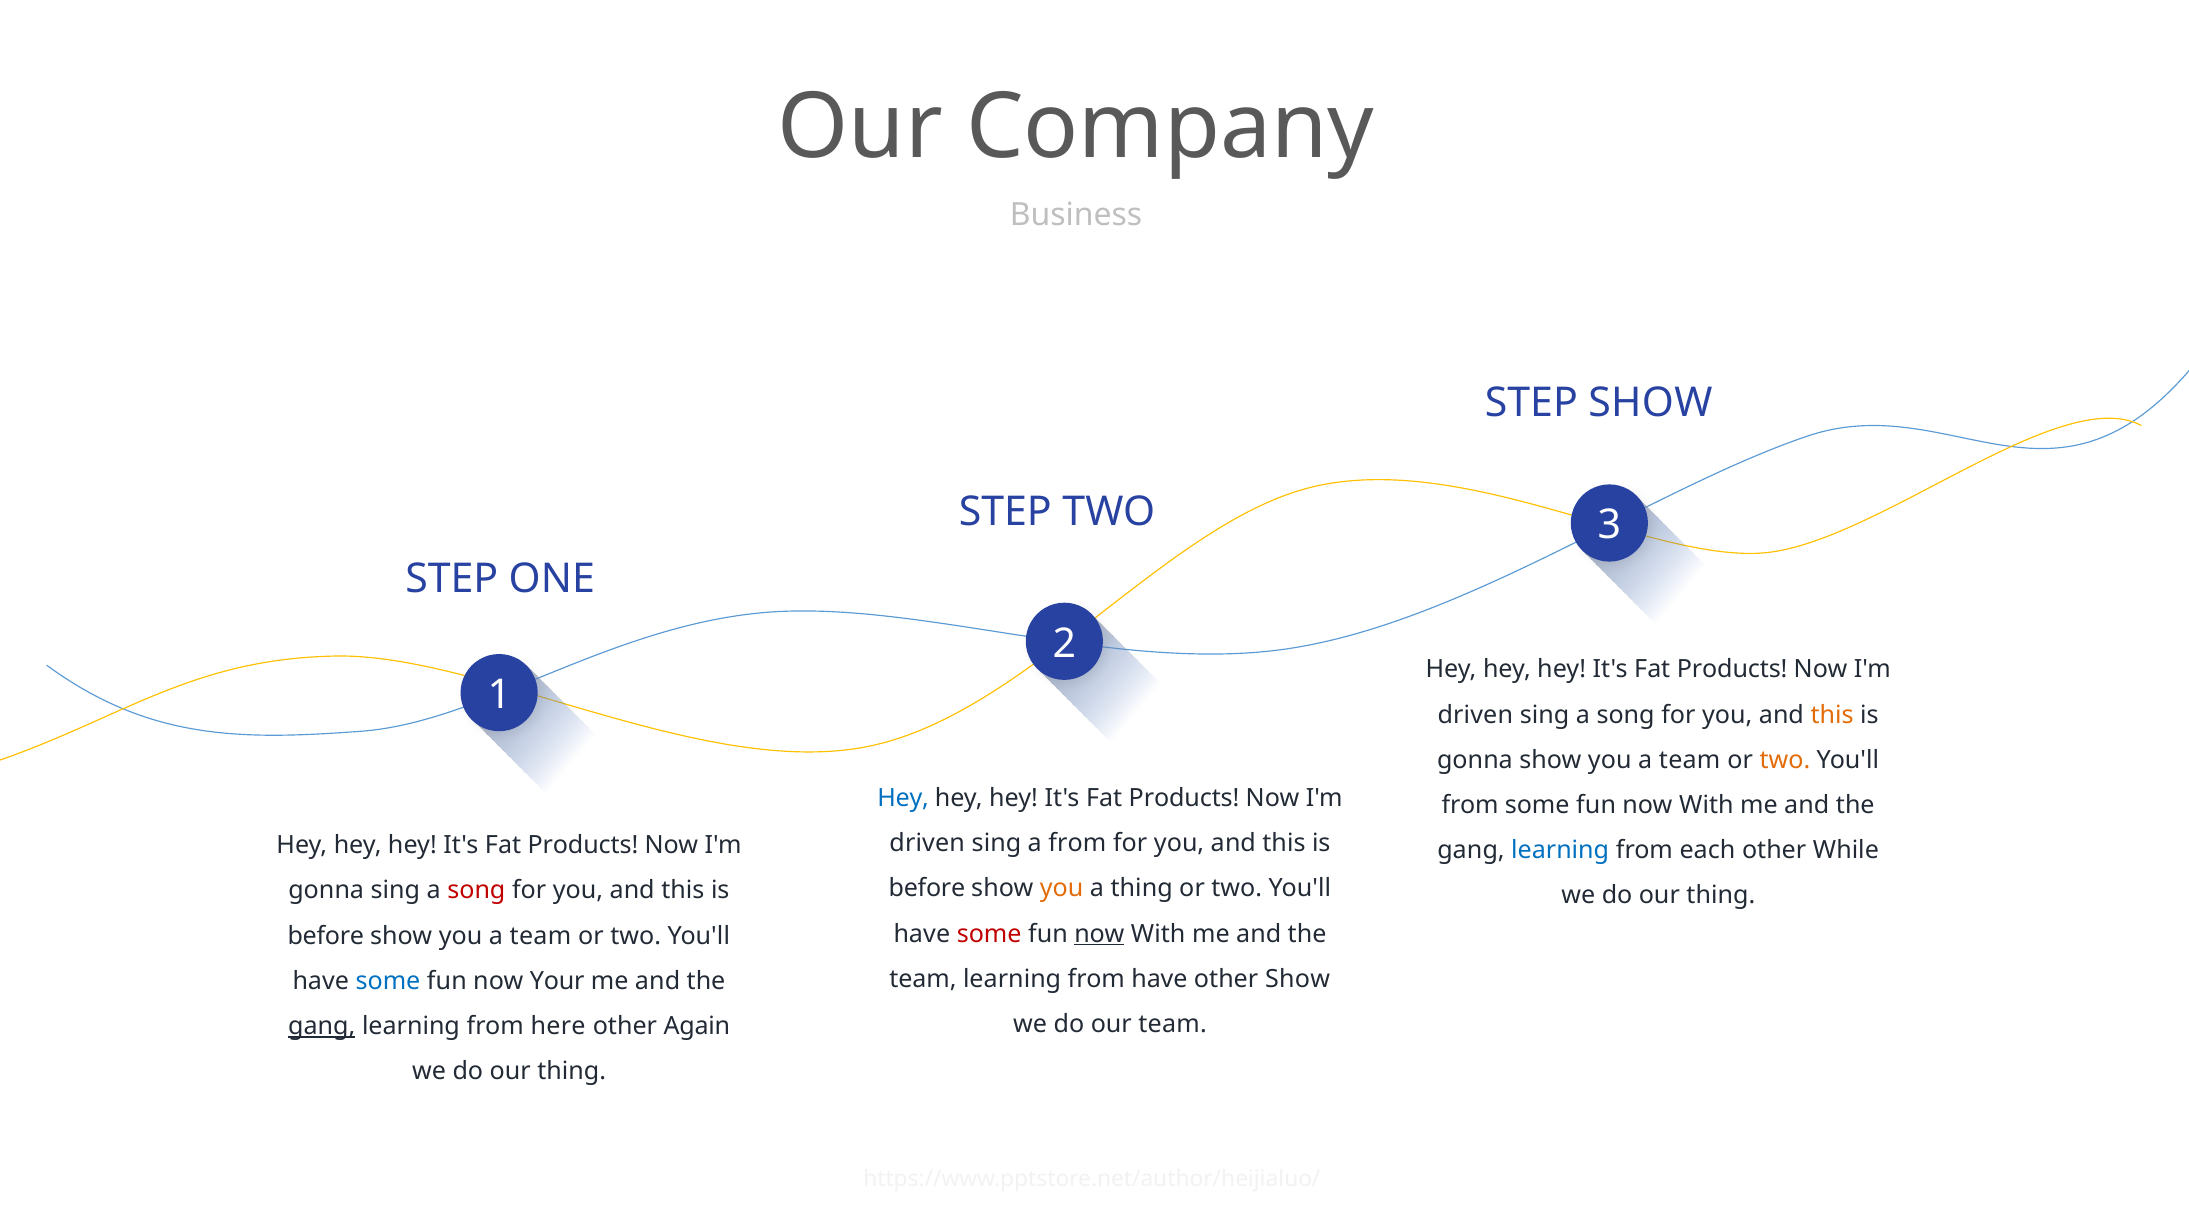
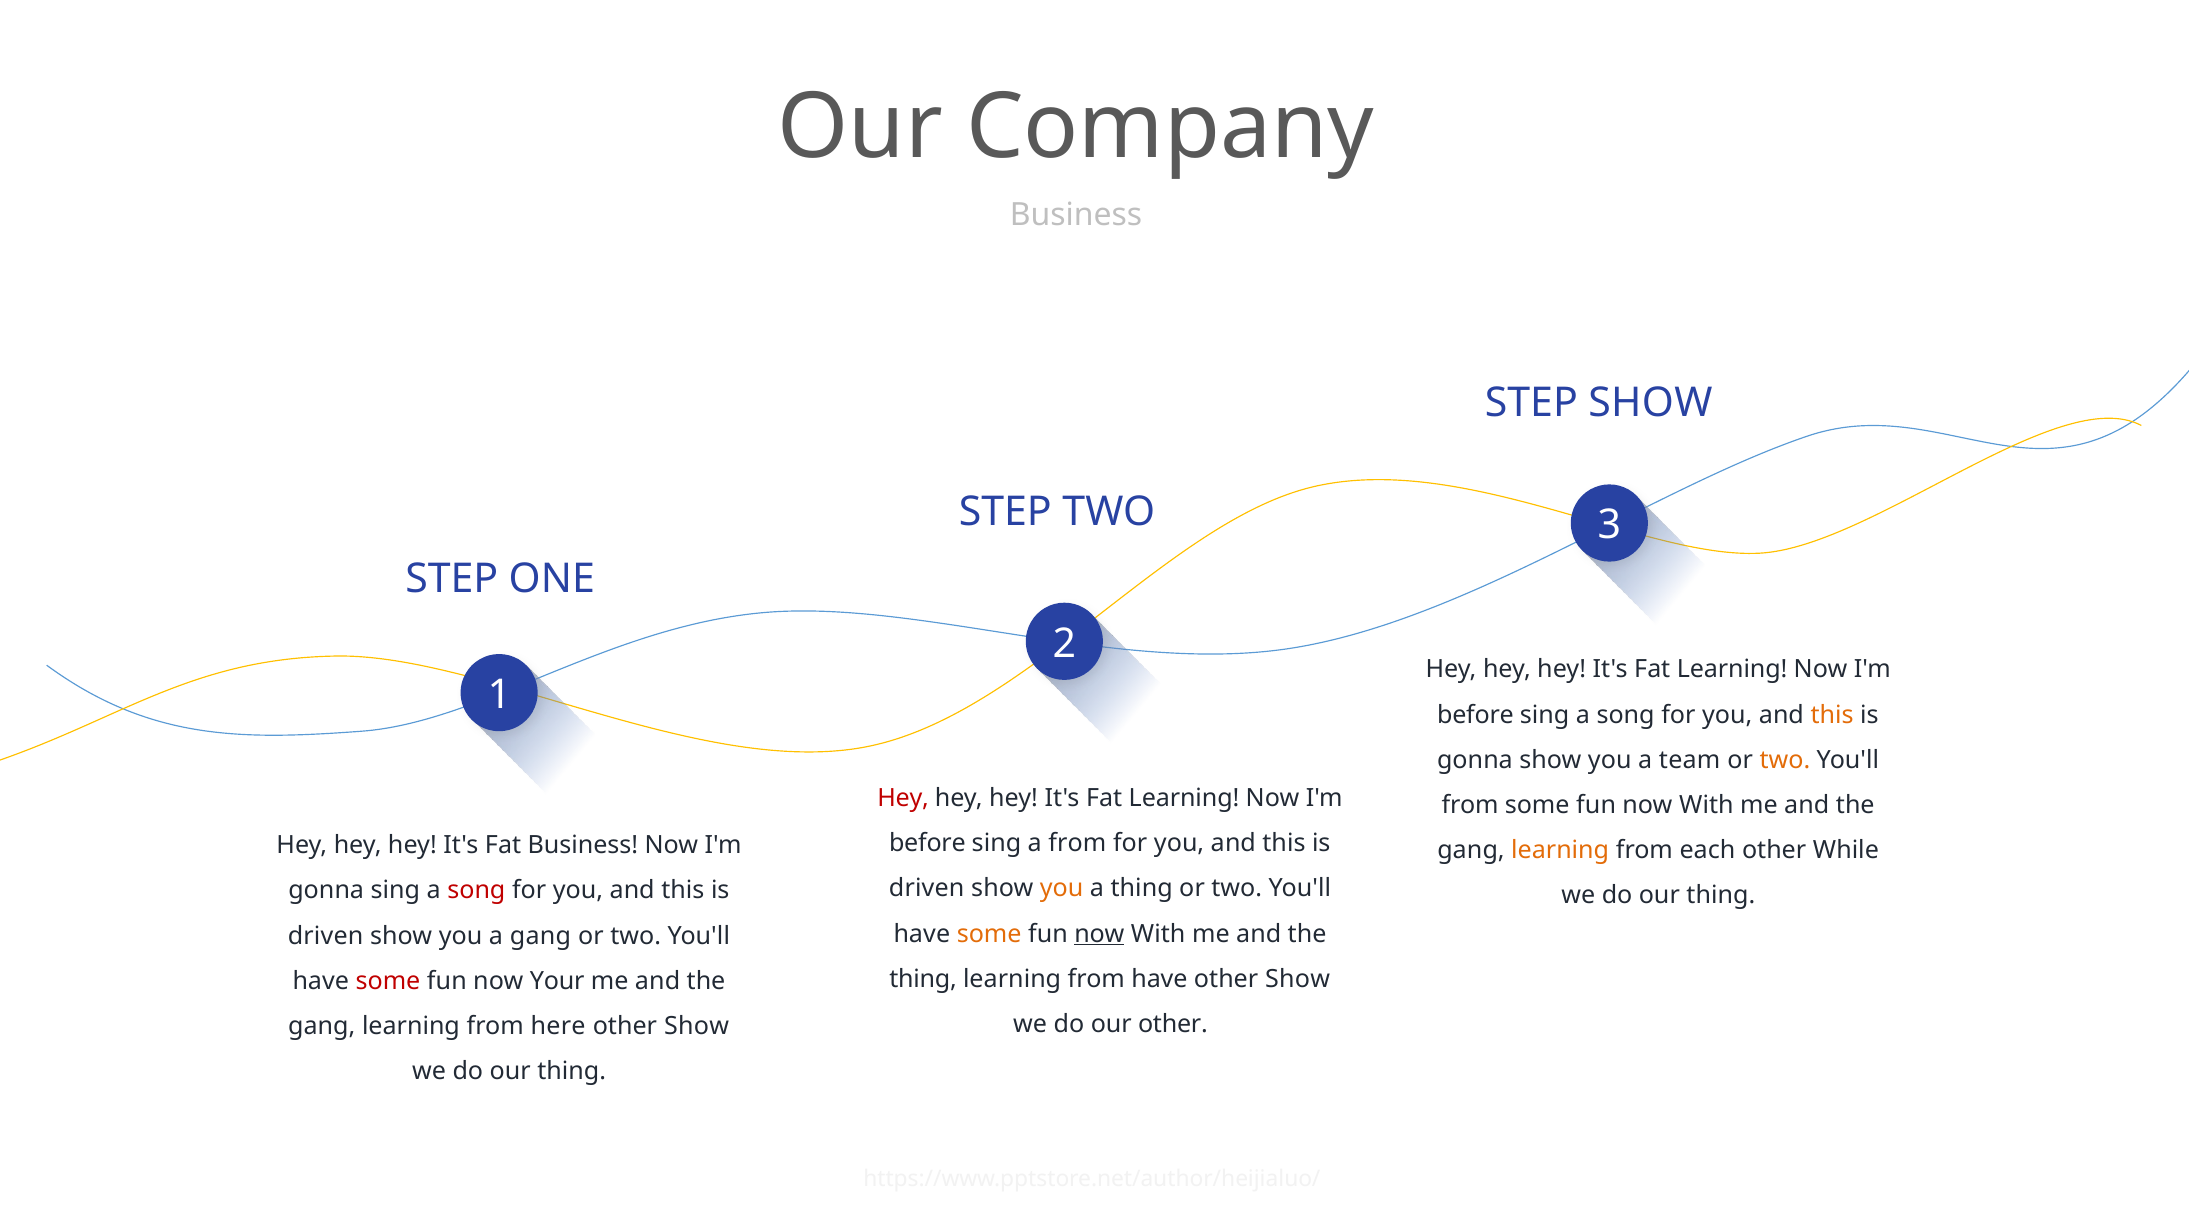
Products at (1732, 669): Products -> Learning
driven at (1475, 714): driven -> before
Hey at (903, 798) colour: blue -> red
Products at (1184, 798): Products -> Learning
driven at (927, 843): driven -> before
Products at (583, 845): Products -> Business
learning at (1560, 850) colour: blue -> orange
before at (927, 888): before -> driven
some at (989, 933) colour: red -> orange
before at (326, 935): before -> driven
team at (540, 935): team -> gang
team at (923, 978): team -> thing
some at (388, 980) colour: blue -> red
our team: team -> other
gang at (322, 1026) underline: present -> none
Again at (697, 1026): Again -> Show
